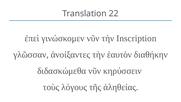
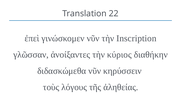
ἑαυτὸν: ἑαυτὸν -> κύριος
